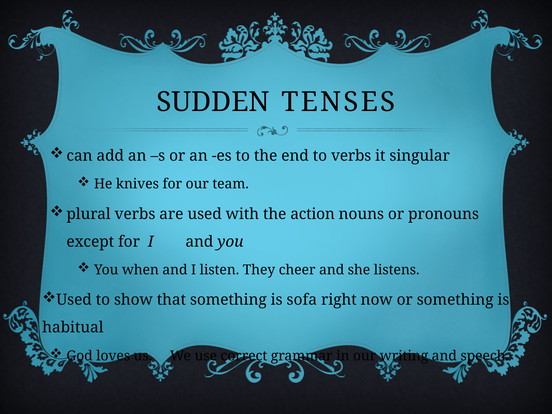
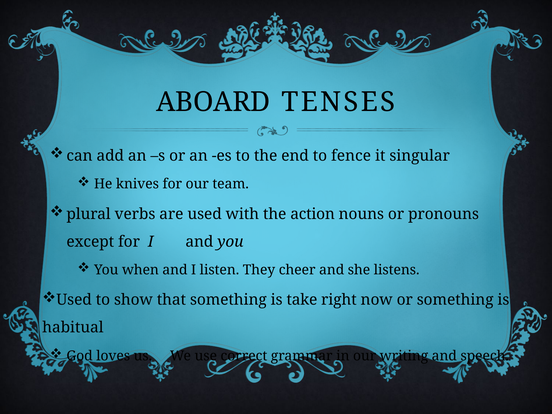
SUDDEN: SUDDEN -> ABOARD
to verbs: verbs -> fence
sofa: sofa -> take
